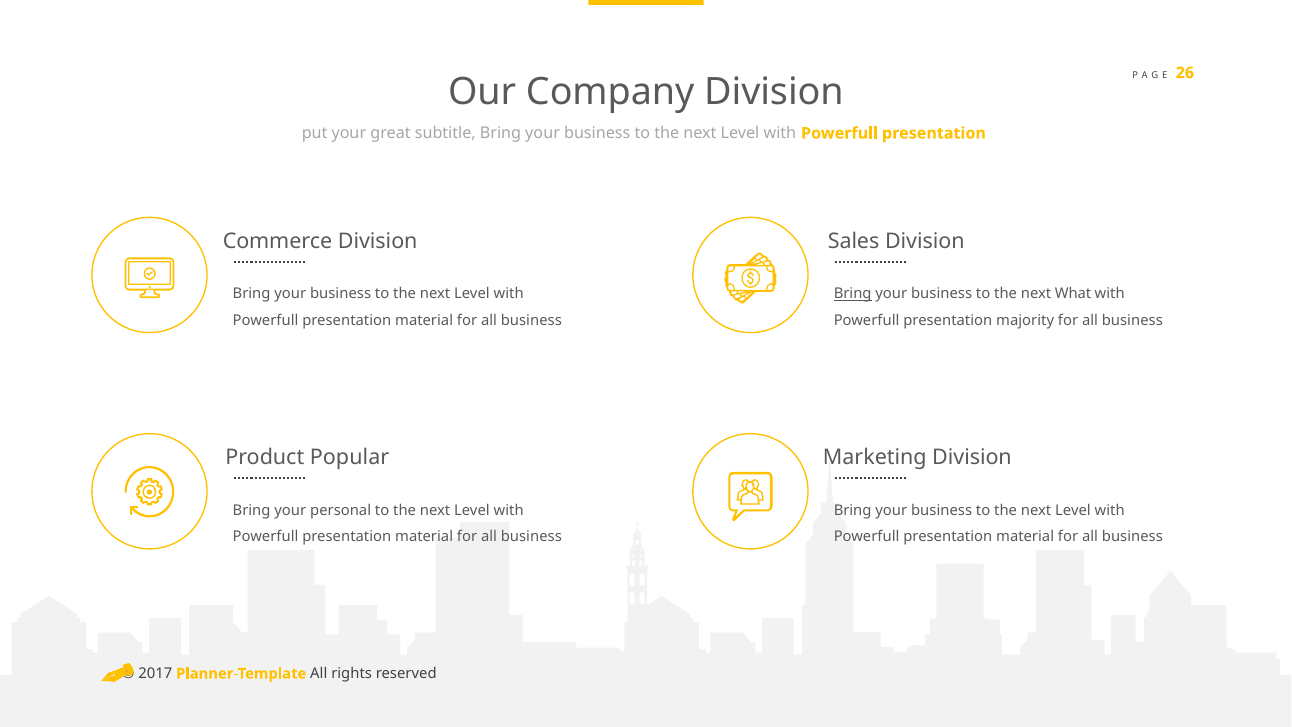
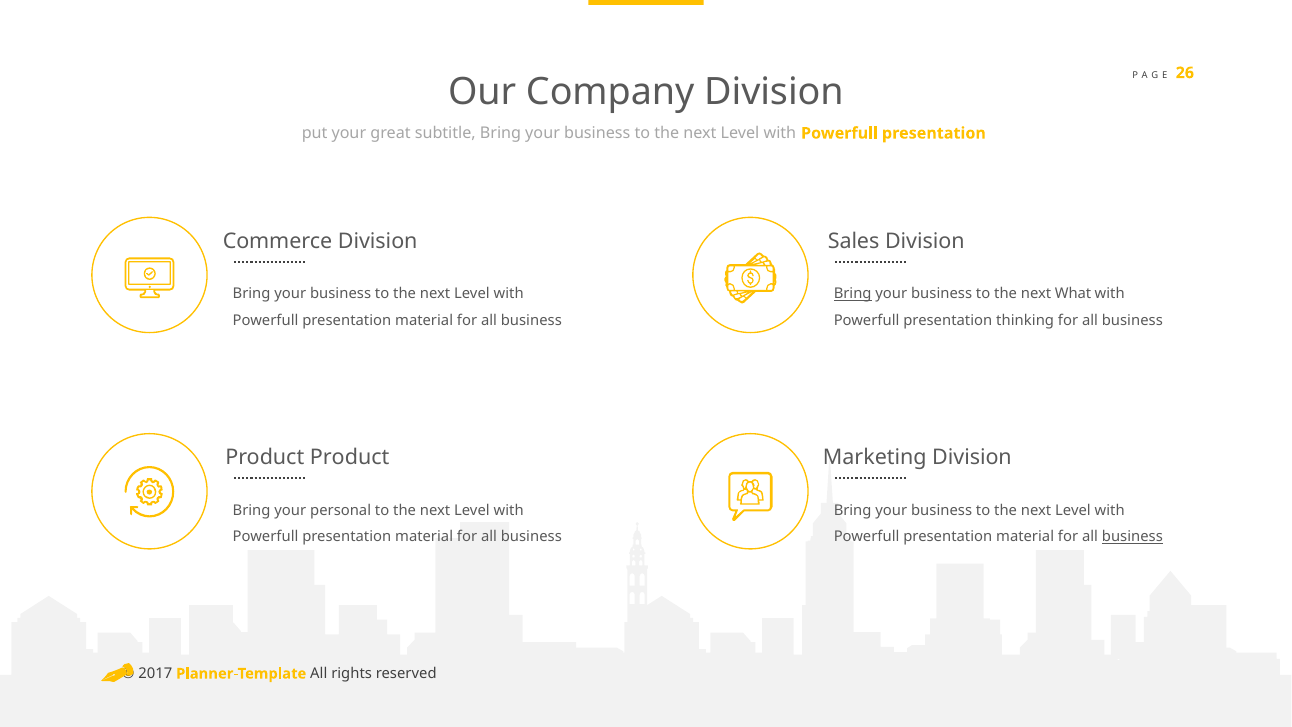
majority: majority -> thinking
Product Popular: Popular -> Product
business at (1132, 537) underline: none -> present
